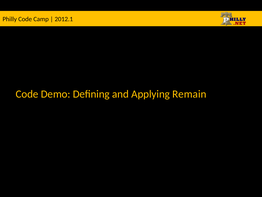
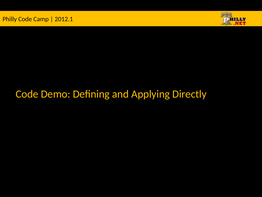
Remain: Remain -> Directly
